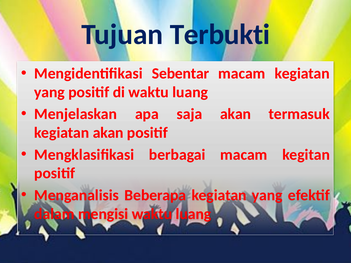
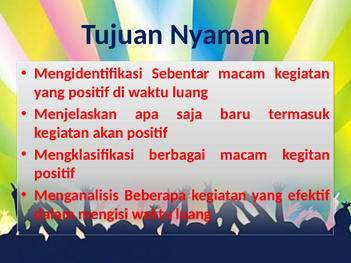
Terbukti: Terbukti -> Nyaman
saja akan: akan -> baru
